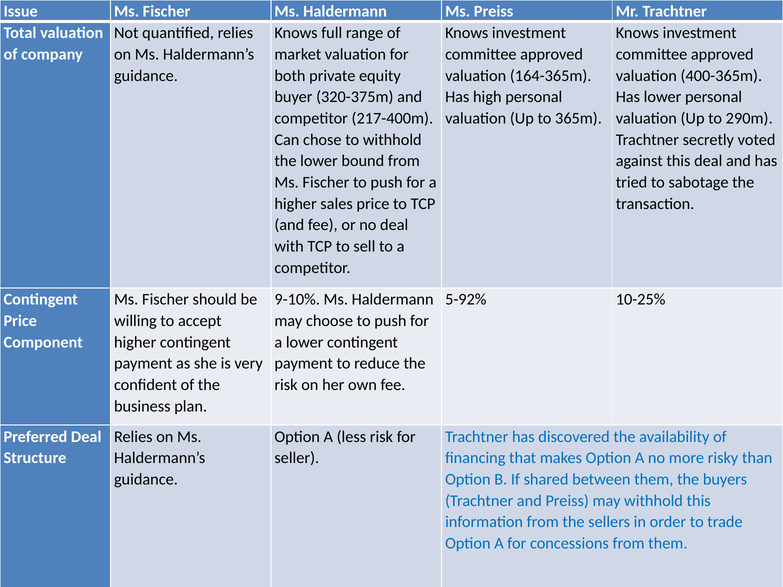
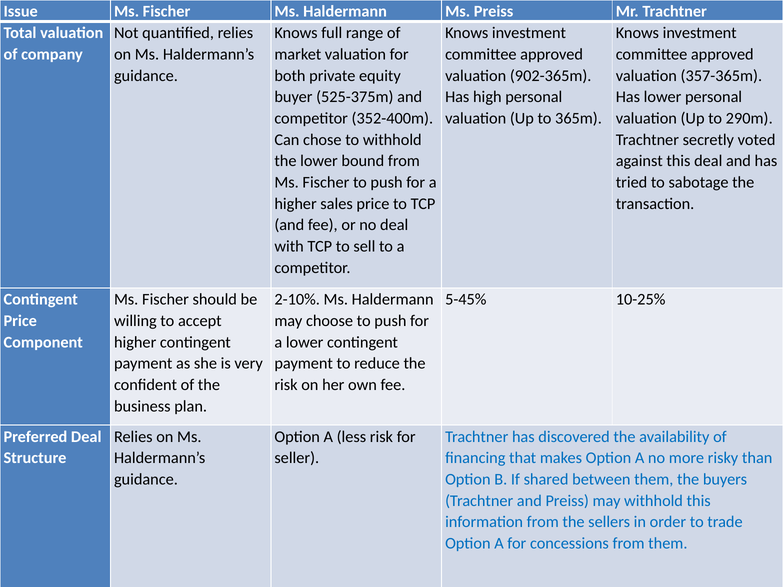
164-365m: 164-365m -> 902-365m
400-365m: 400-365m -> 357-365m
320-375m: 320-375m -> 525-375m
217-400m: 217-400m -> 352-400m
9-10%: 9-10% -> 2-10%
5-92%: 5-92% -> 5-45%
